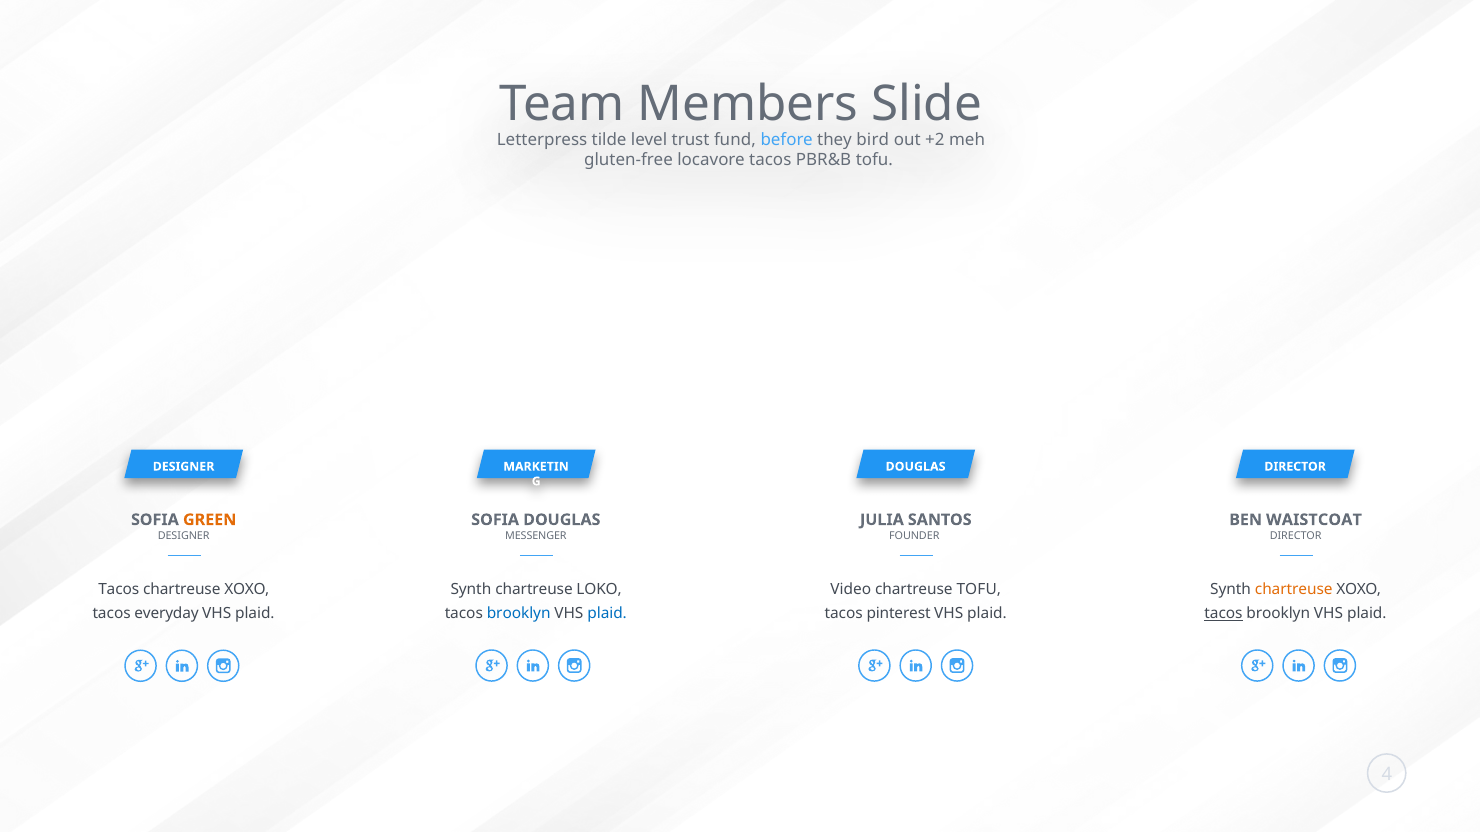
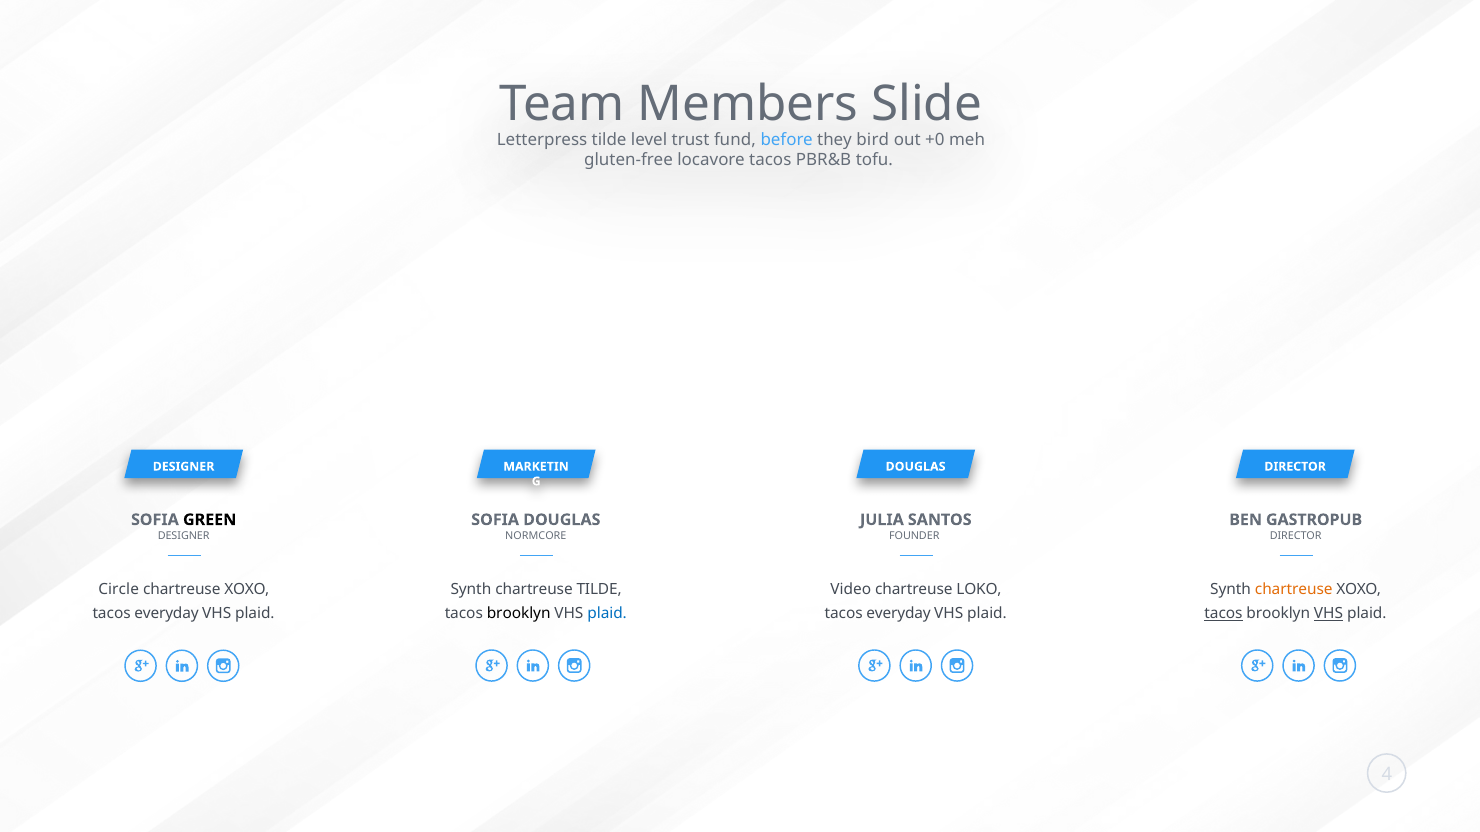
+2: +2 -> +0
GREEN colour: orange -> black
WAISTCOAT: WAISTCOAT -> GASTROPUB
MESSENGER: MESSENGER -> NORMCORE
Tacos at (119, 590): Tacos -> Circle
chartreuse LOKO: LOKO -> TILDE
chartreuse TOFU: TOFU -> LOKO
brooklyn at (519, 614) colour: blue -> black
pinterest at (899, 614): pinterest -> everyday
VHS at (1329, 614) underline: none -> present
